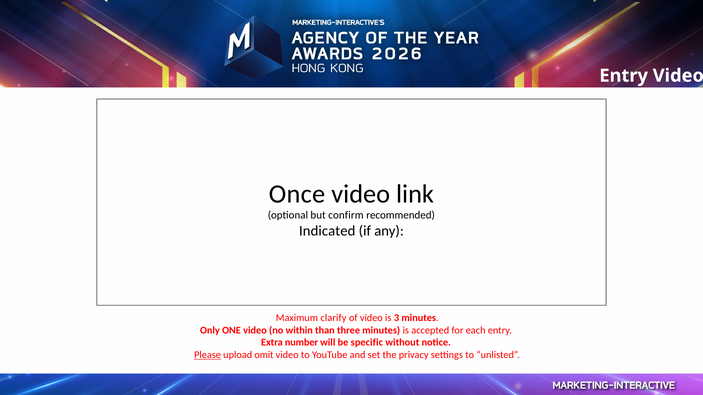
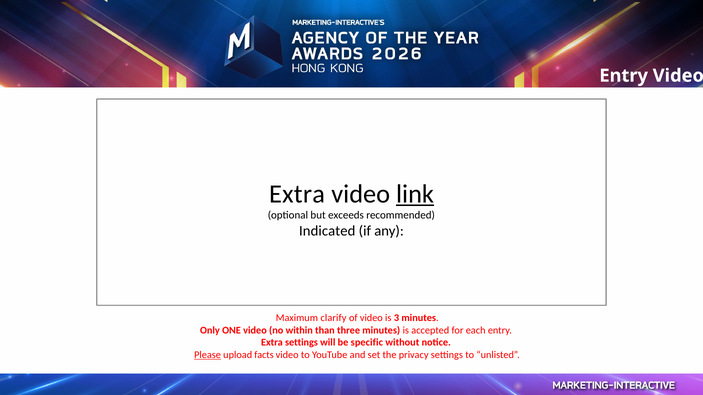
Once at (297, 194): Once -> Extra
link underline: none -> present
confirm: confirm -> exceeds
Extra number: number -> settings
omit: omit -> facts
